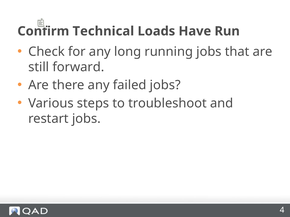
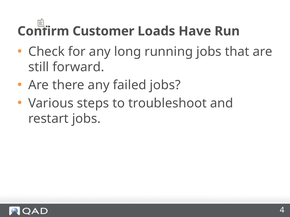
Technical: Technical -> Customer
